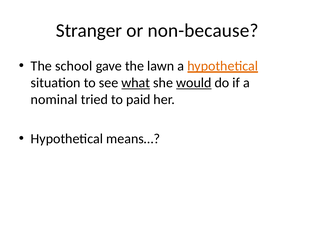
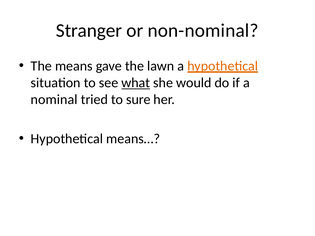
non-because: non-because -> non-nominal
school: school -> means
would underline: present -> none
paid: paid -> sure
